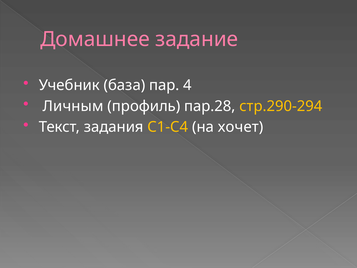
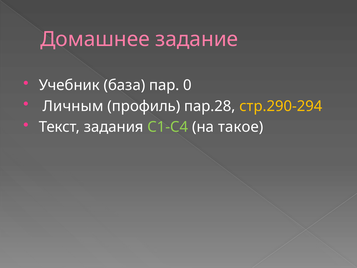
4: 4 -> 0
С1-С4 colour: yellow -> light green
хочет: хочет -> такое
